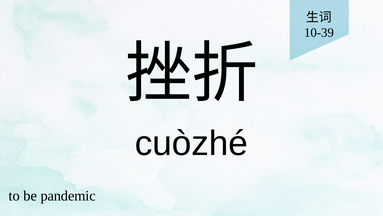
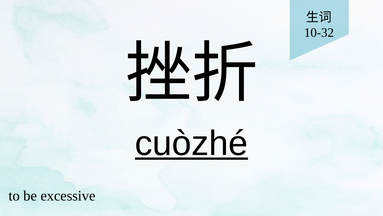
10-39: 10-39 -> 10-32
cuòzhé underline: none -> present
pandemic: pandemic -> excessive
